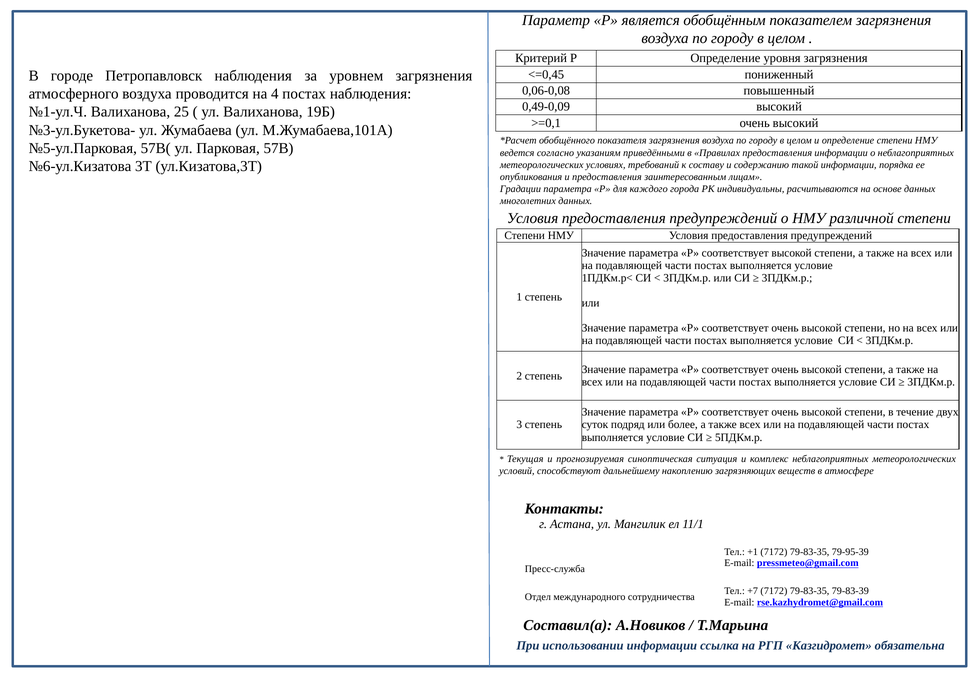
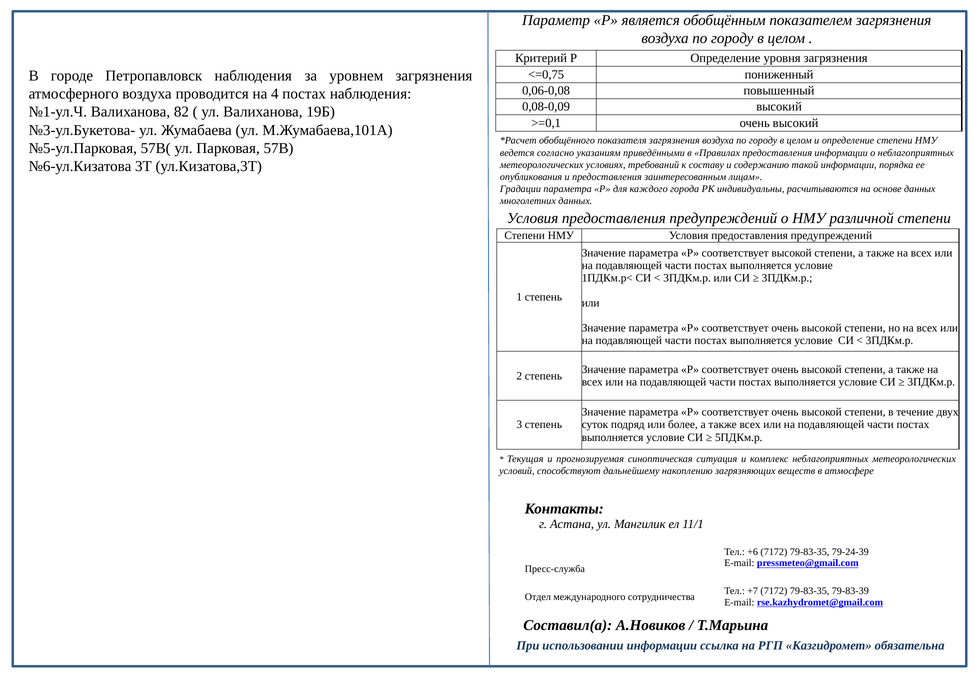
<=0,45: <=0,45 -> <=0,75
0,49-0,09: 0,49-0,09 -> 0,08-0,09
25: 25 -> 82
+1: +1 -> +6
79-95-39: 79-95-39 -> 79-24-39
